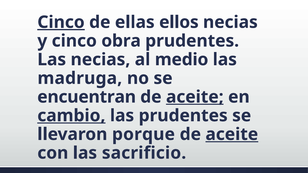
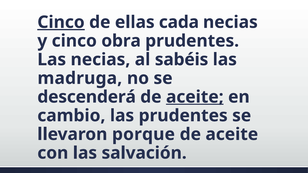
ellos: ellos -> cada
medio: medio -> sabéis
encuentran: encuentran -> descenderá
cambio underline: present -> none
aceite at (232, 134) underline: present -> none
sacrificio: sacrificio -> salvación
